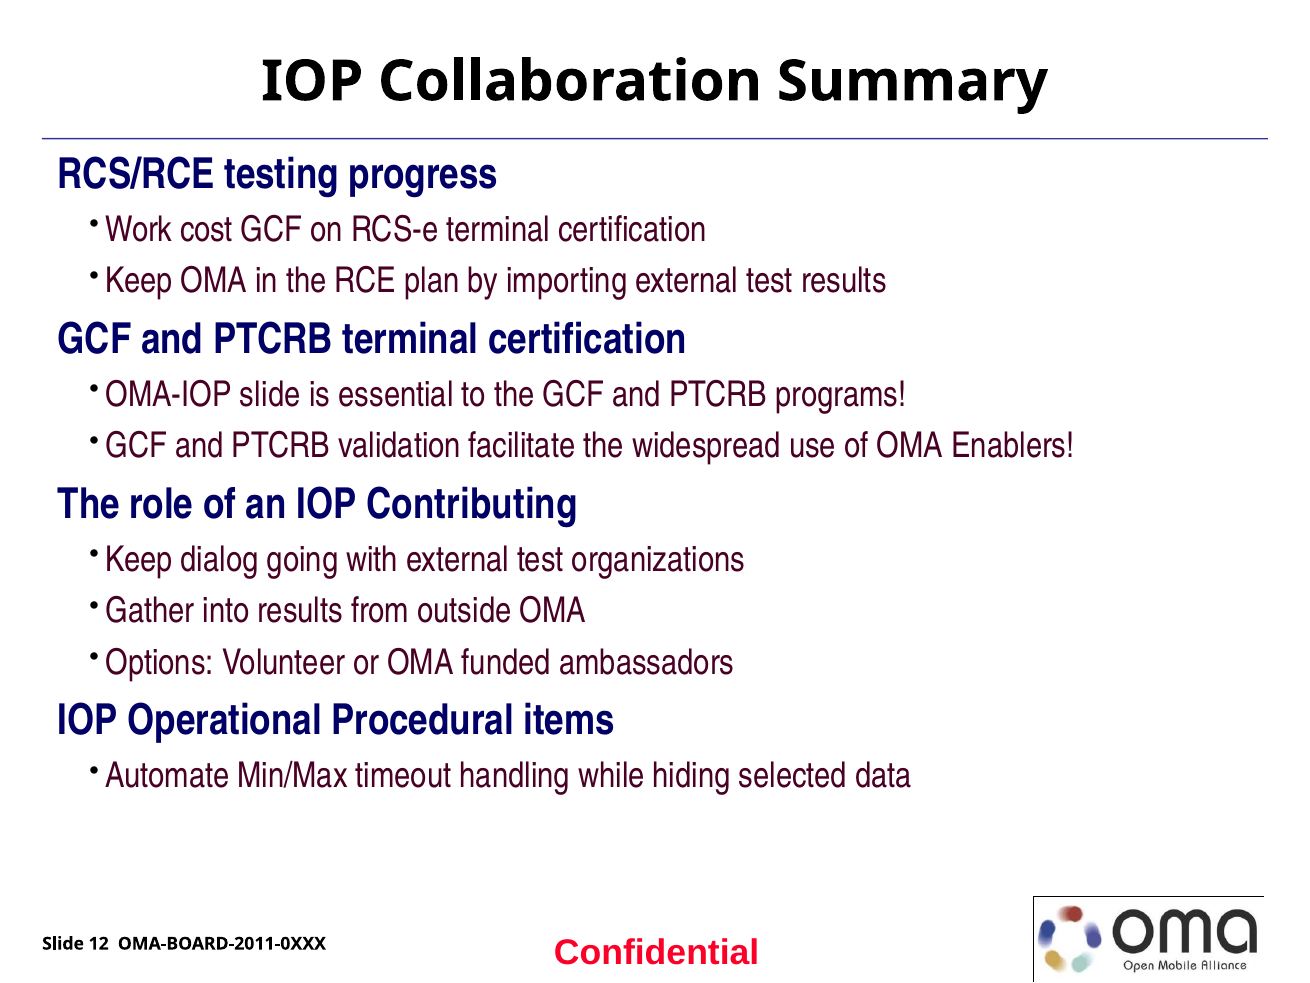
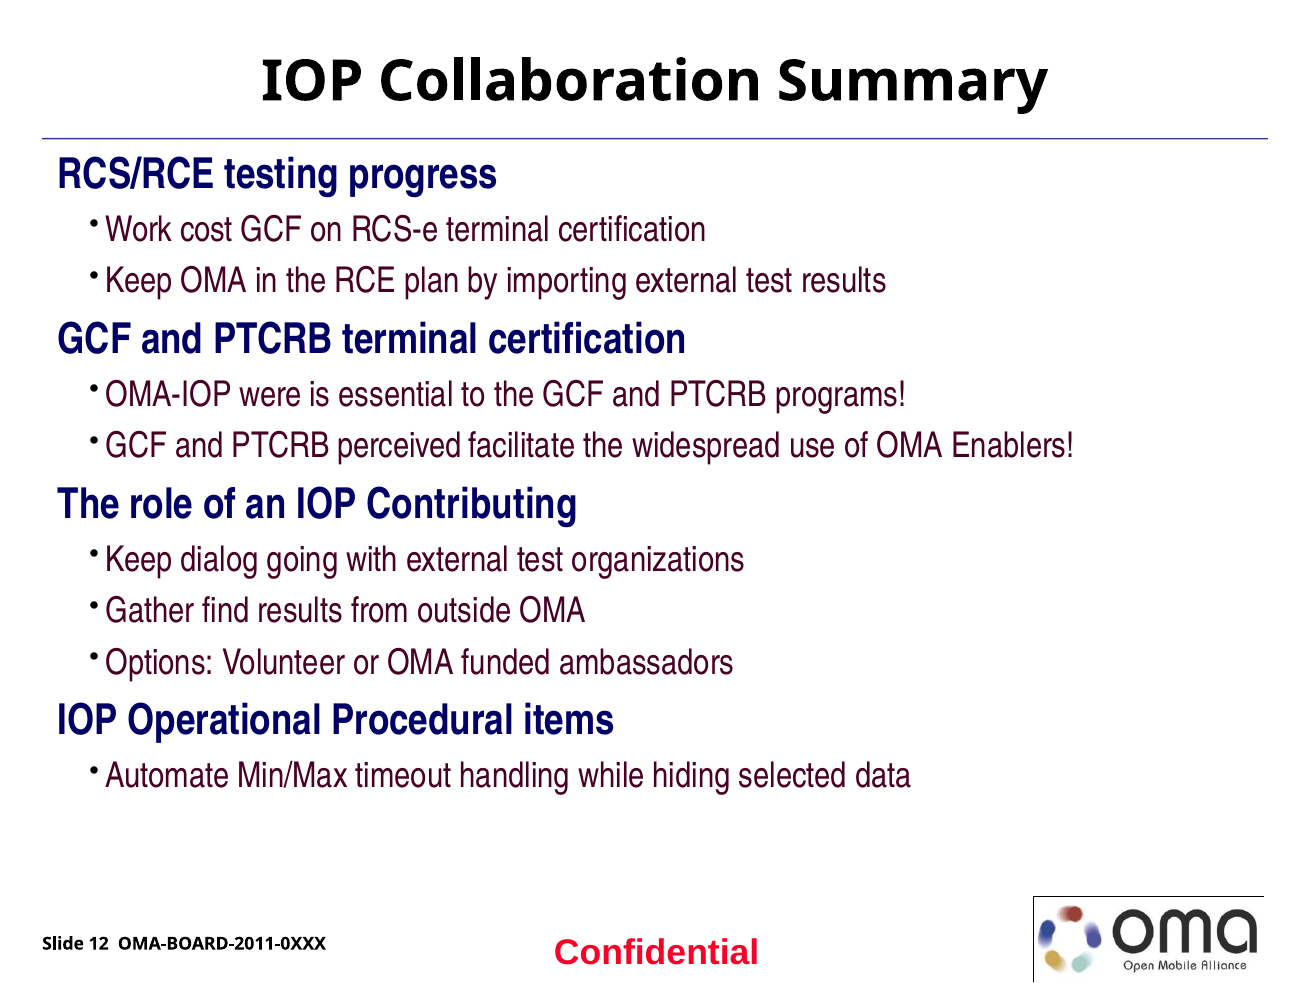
OMA-IOP slide: slide -> were
validation: validation -> perceived
into: into -> find
